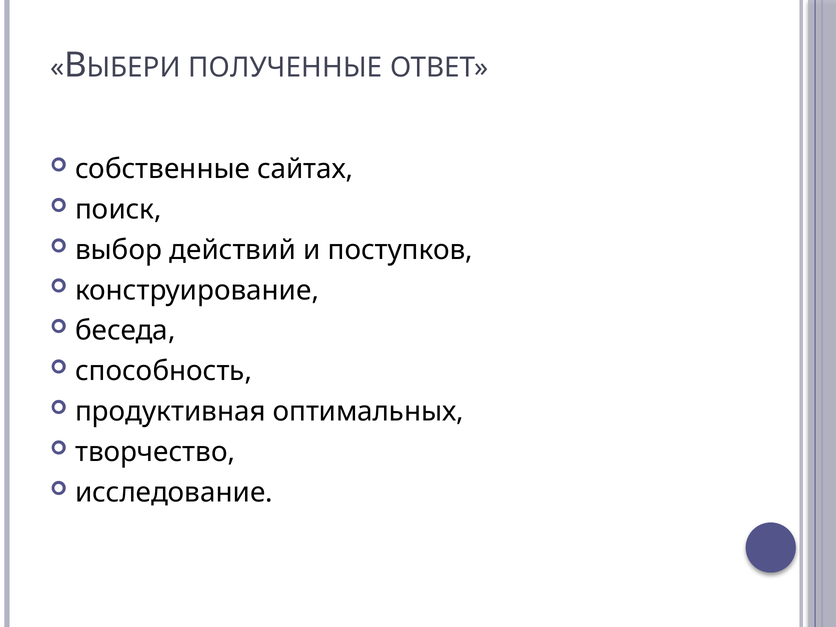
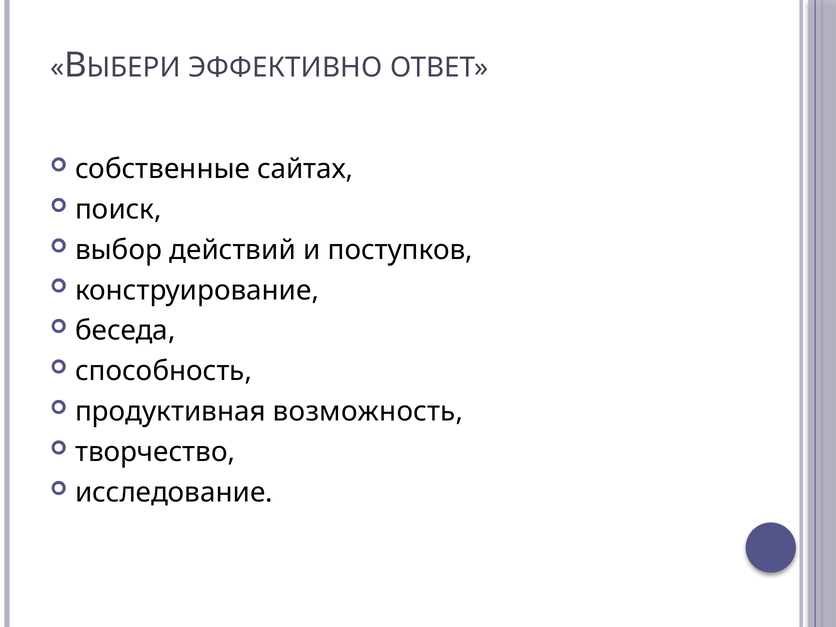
ПОЛУЧЕННЫЕ: ПОЛУЧЕННЫЕ -> ЭФФЕКТИВНО
оптимальных: оптимальных -> возможность
